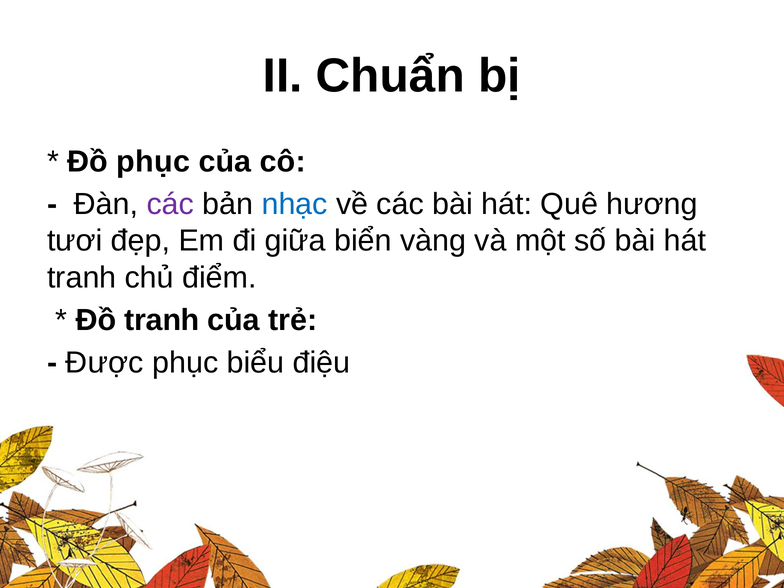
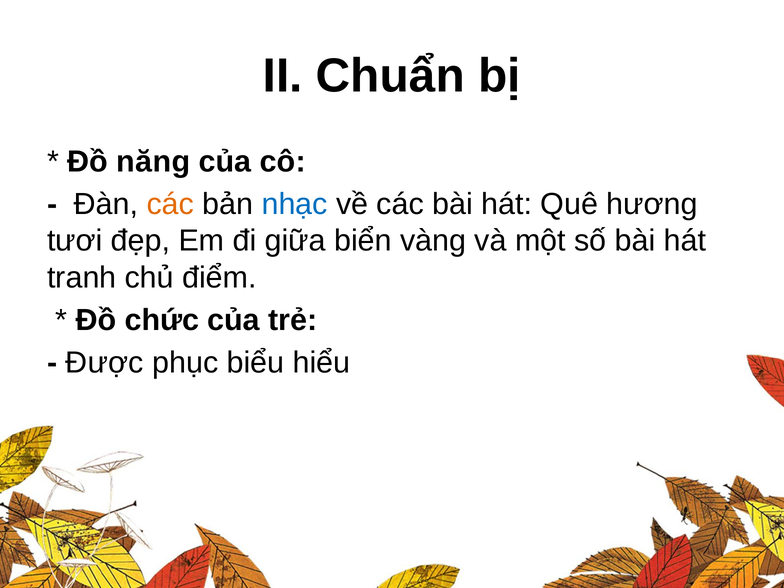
Đồ phục: phục -> năng
các at (170, 204) colour: purple -> orange
Đồ tranh: tranh -> chức
điệu: điệu -> hiểu
